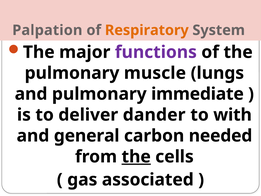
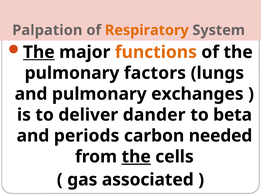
The at (39, 52) underline: none -> present
functions colour: purple -> orange
muscle: muscle -> factors
immediate: immediate -> exchanges
with: with -> beta
general: general -> periods
